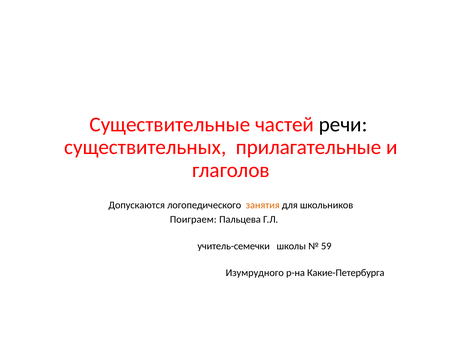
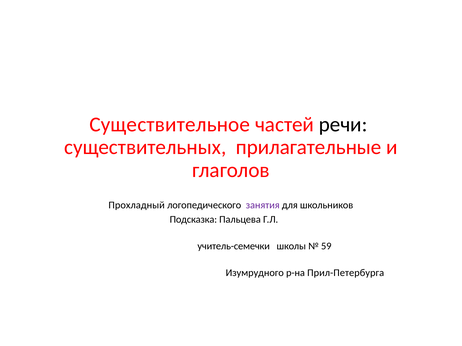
Существительные: Существительные -> Существительное
Допускаются: Допускаются -> Прохладный
занятия colour: orange -> purple
Поиграем: Поиграем -> Подсказка
Какие-Петербурга: Какие-Петербурга -> Прил-Петербурга
